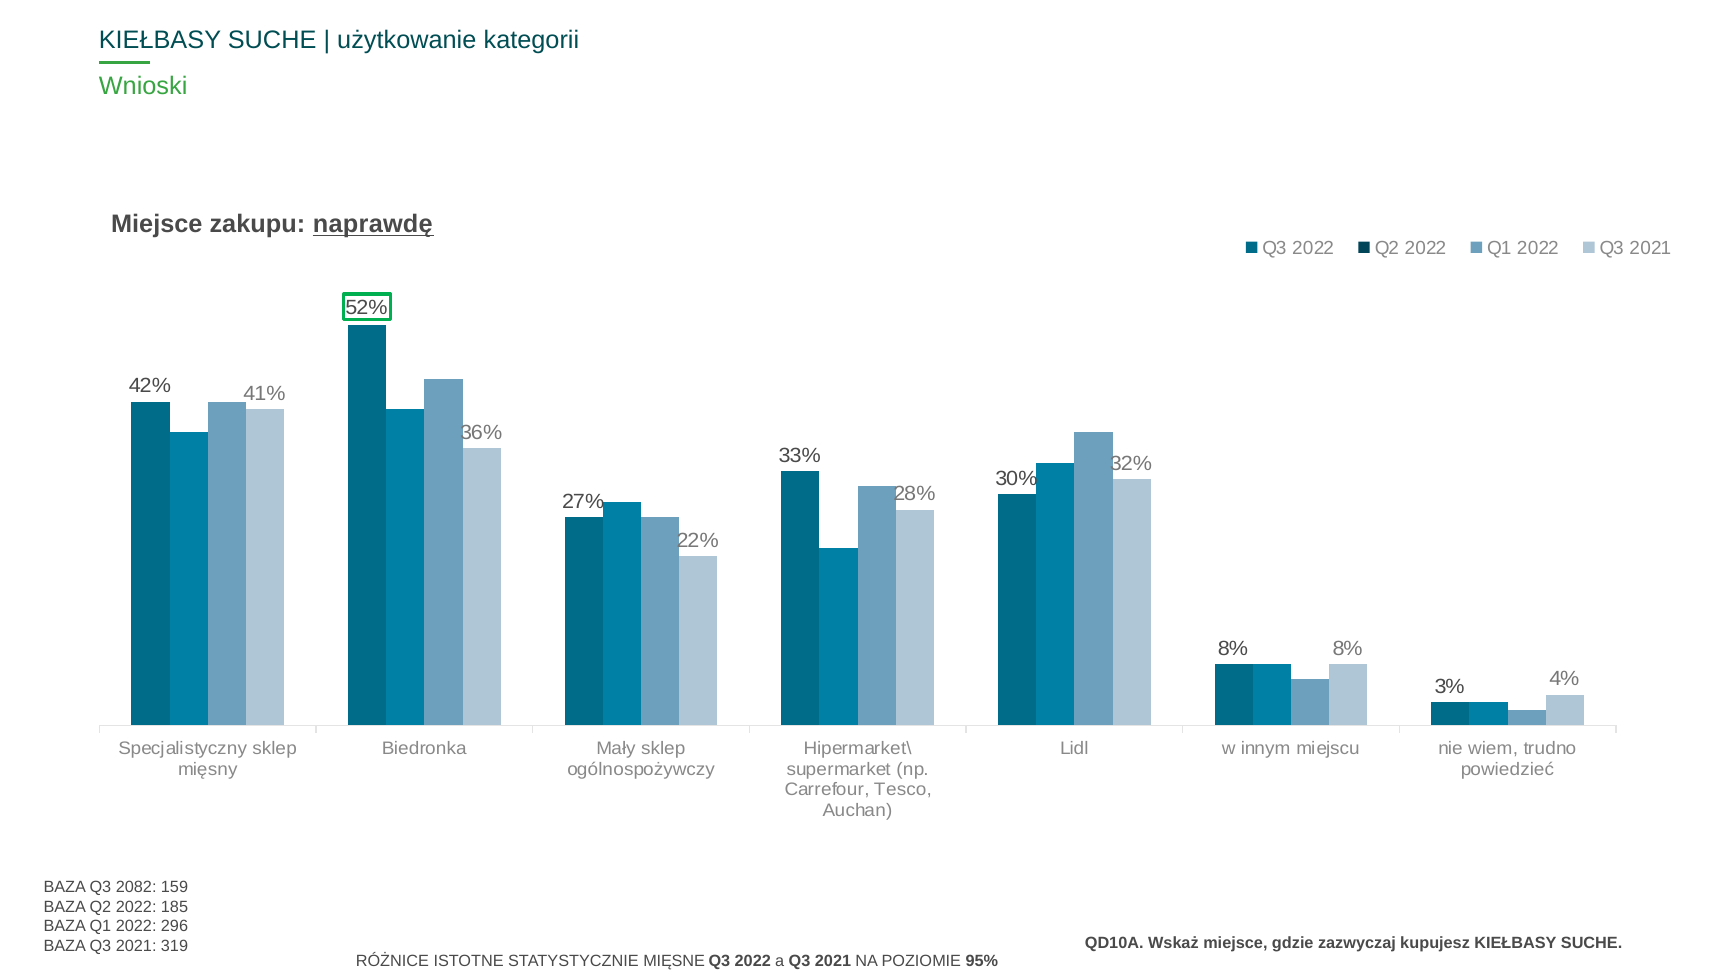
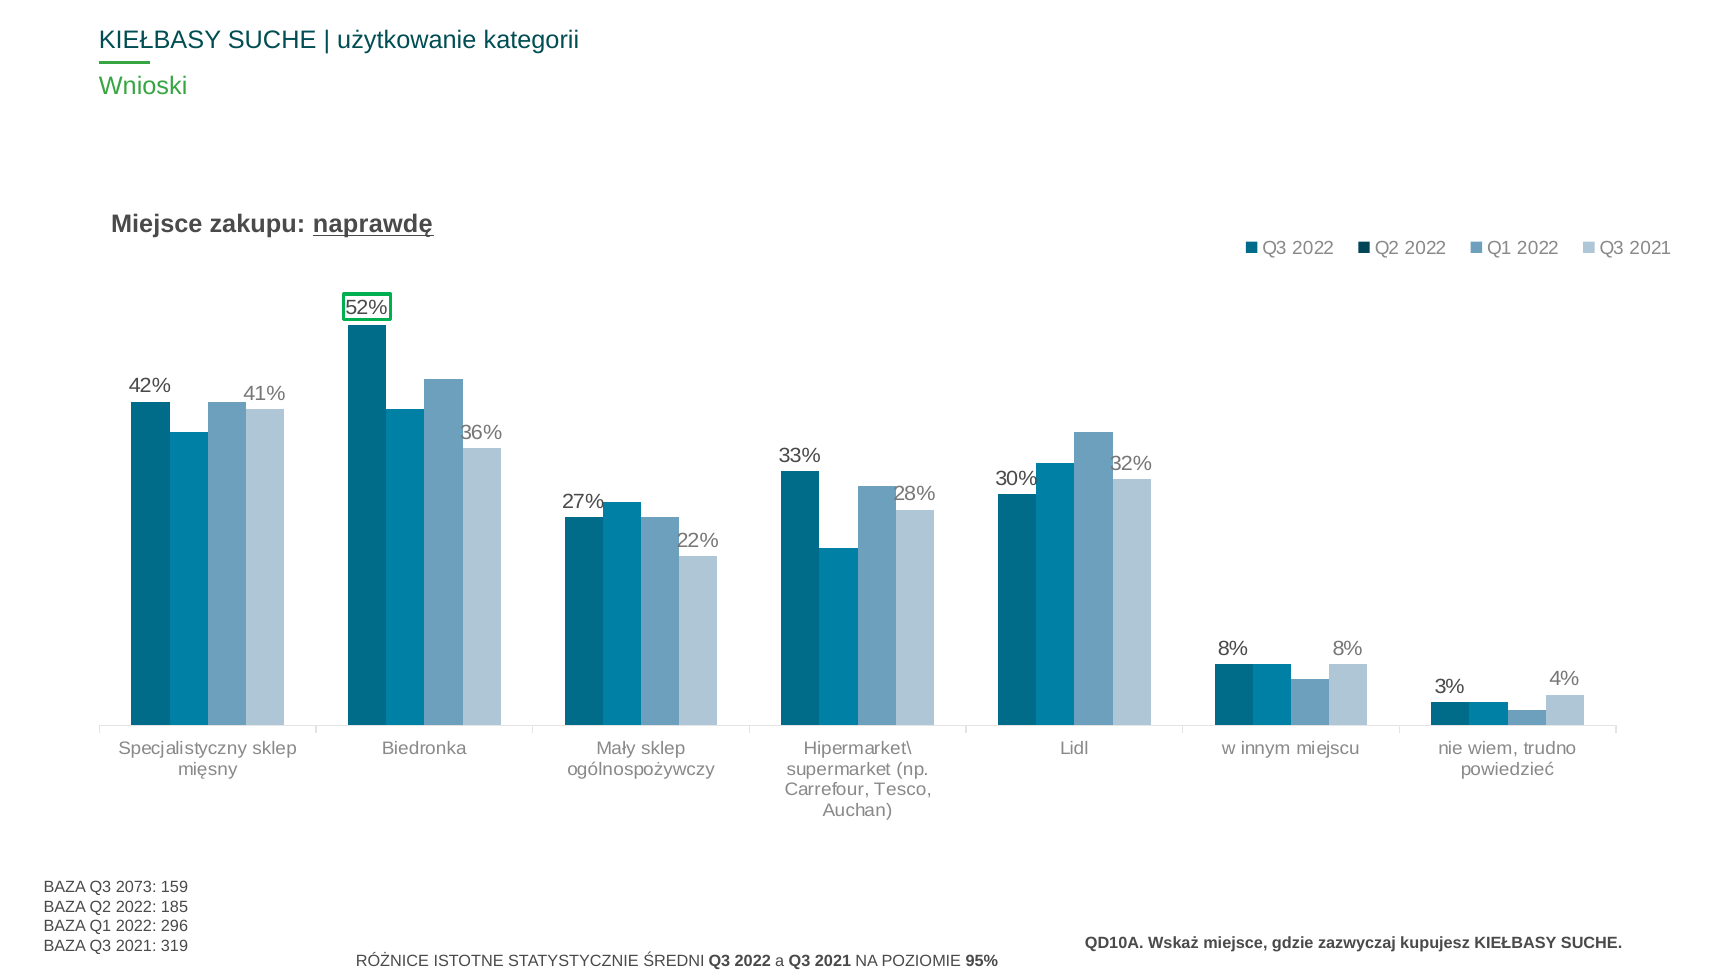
2082: 2082 -> 2073
MIĘSNE: MIĘSNE -> ŚREDNI
